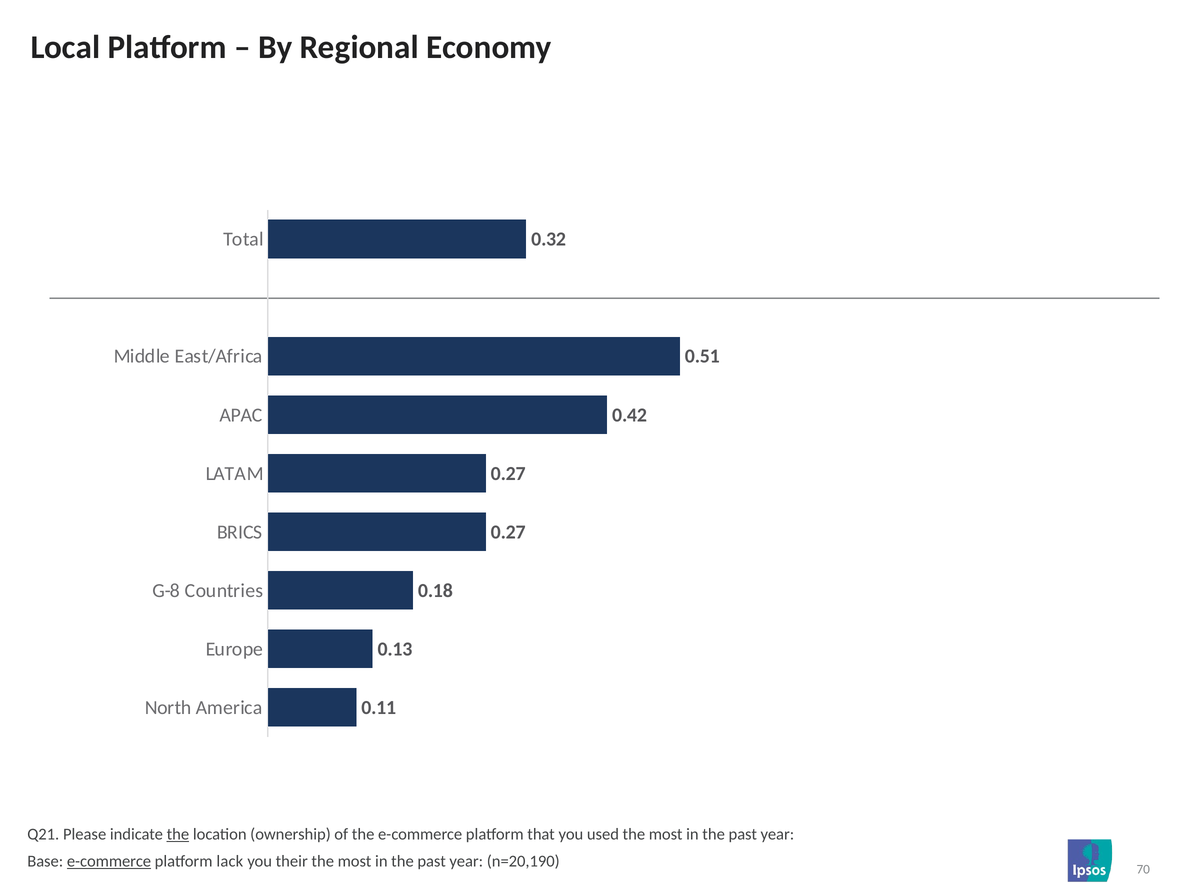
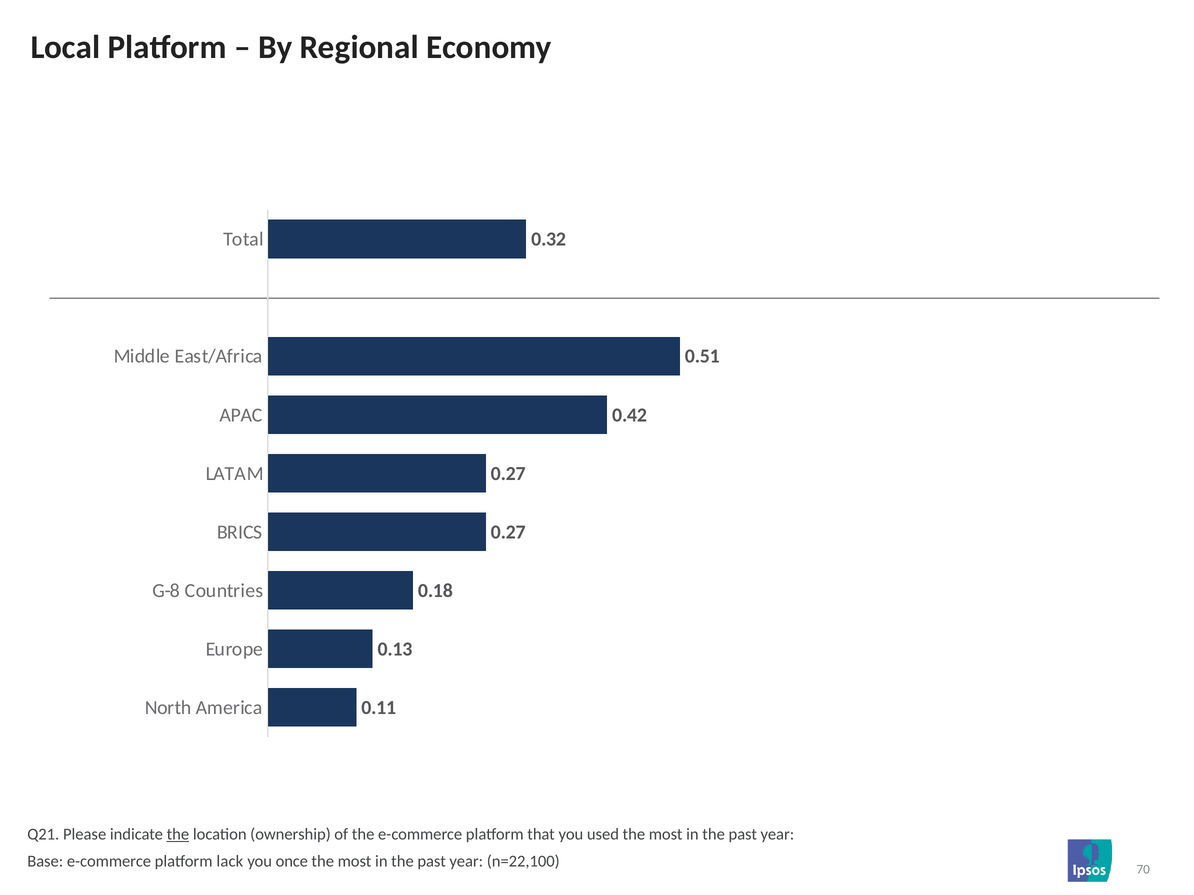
e-commerce at (109, 862) underline: present -> none
their: their -> once
n=20,190: n=20,190 -> n=22,100
